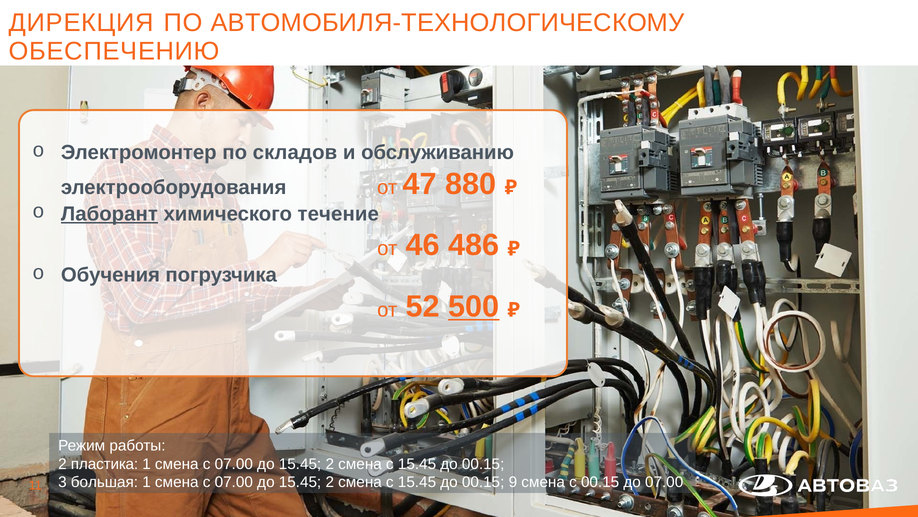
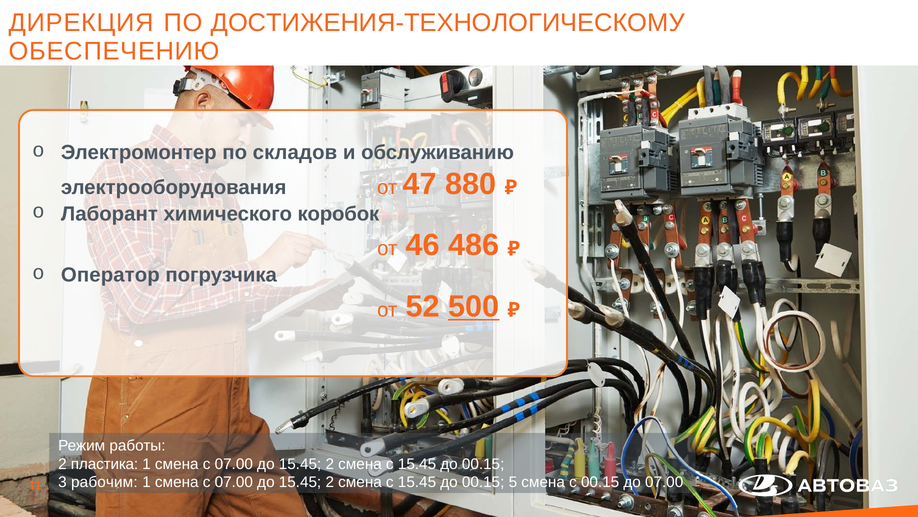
АВТОМОБИЛЯ-ТЕХНОЛОГИЧЕСКОМУ: АВТОМОБИЛЯ-ТЕХНОЛОГИЧЕСКОМУ -> ДОСТИЖЕНИЯ-ТЕХНОЛОГИЧЕСКОМУ
Лаборант underline: present -> none
течение: течение -> коробок
Обучения: Обучения -> Оператор
большая: большая -> рабочим
9: 9 -> 5
